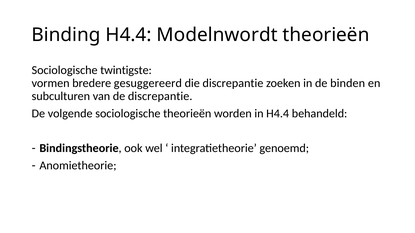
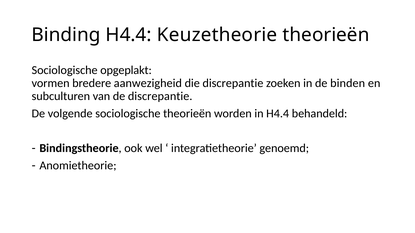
Modelnwordt: Modelnwordt -> Keuzetheorie
twintigste: twintigste -> opgeplakt
gesuggereerd: gesuggereerd -> aanwezigheid
